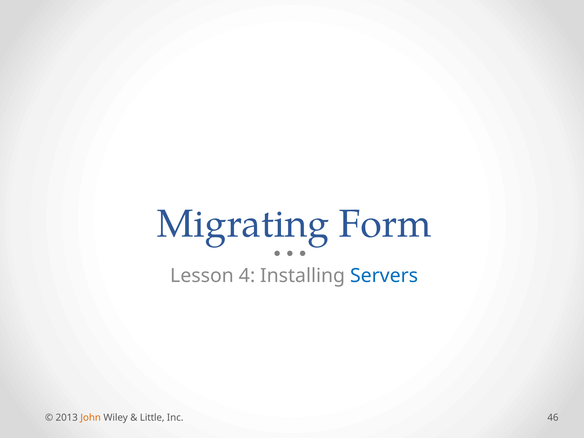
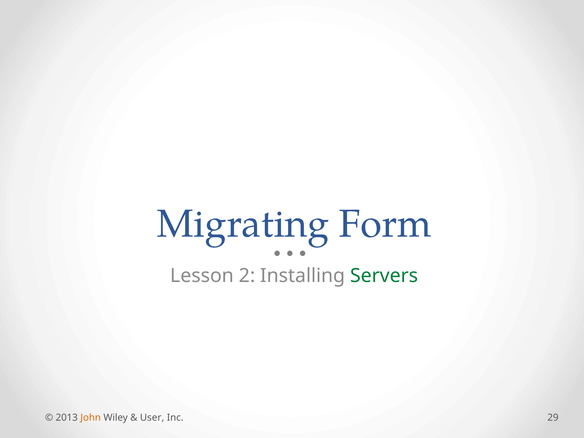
4: 4 -> 2
Servers colour: blue -> green
Little: Little -> User
46: 46 -> 29
